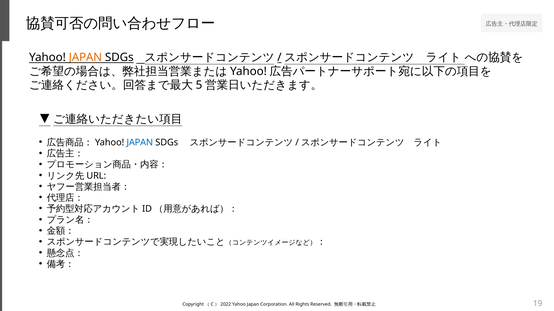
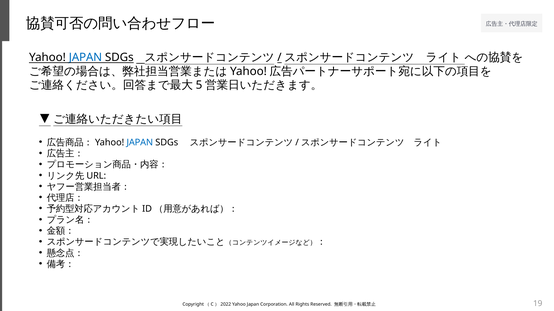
JAPAN at (85, 58) colour: orange -> blue
